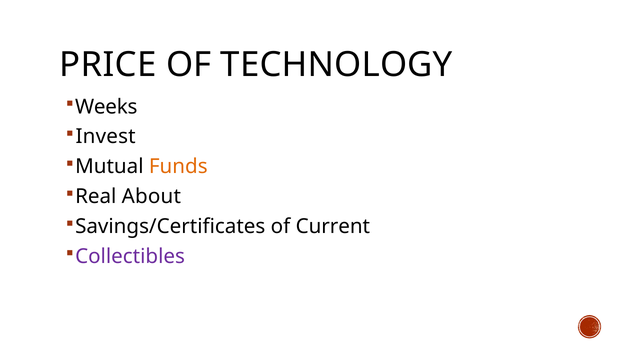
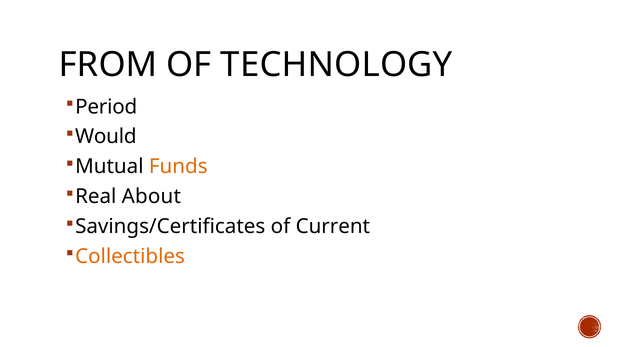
PRICE: PRICE -> FROM
Weeks: Weeks -> Period
Invest: Invest -> Would
Collectibles colour: purple -> orange
